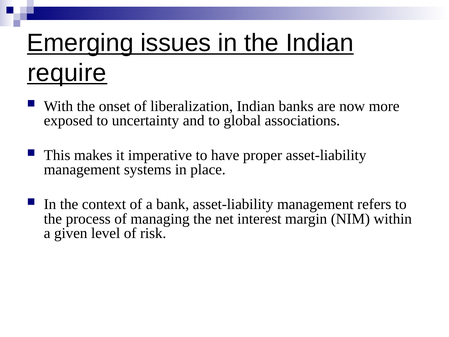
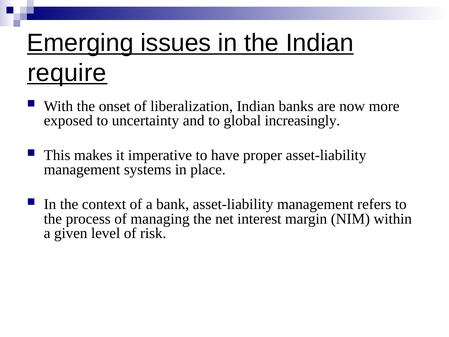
associations: associations -> increasingly
